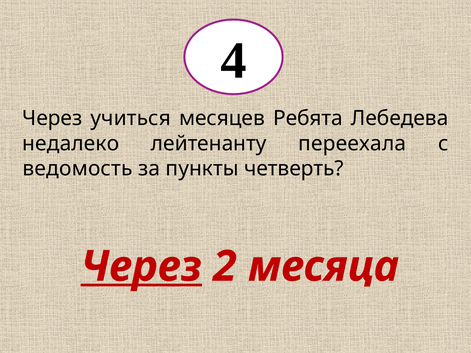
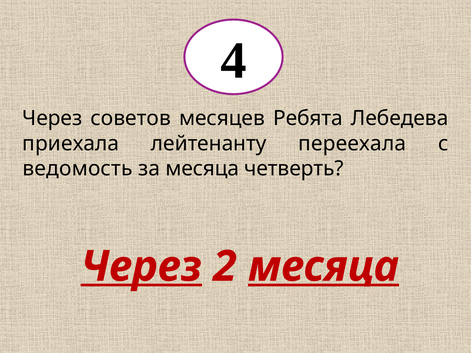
учиться: учиться -> советов
недалеко: недалеко -> приехала
за пункты: пункты -> месяца
месяца at (324, 267) underline: none -> present
